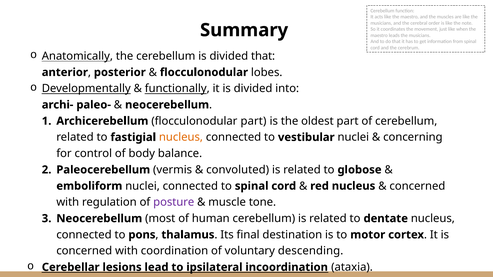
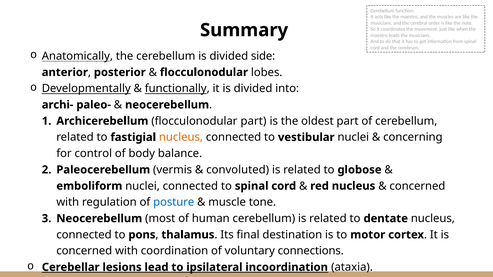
divided that: that -> side
posture colour: purple -> blue
descending: descending -> connections
